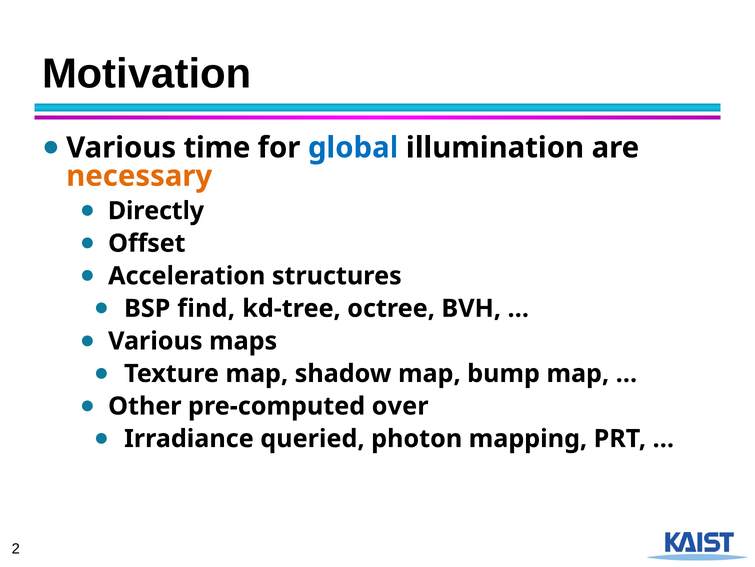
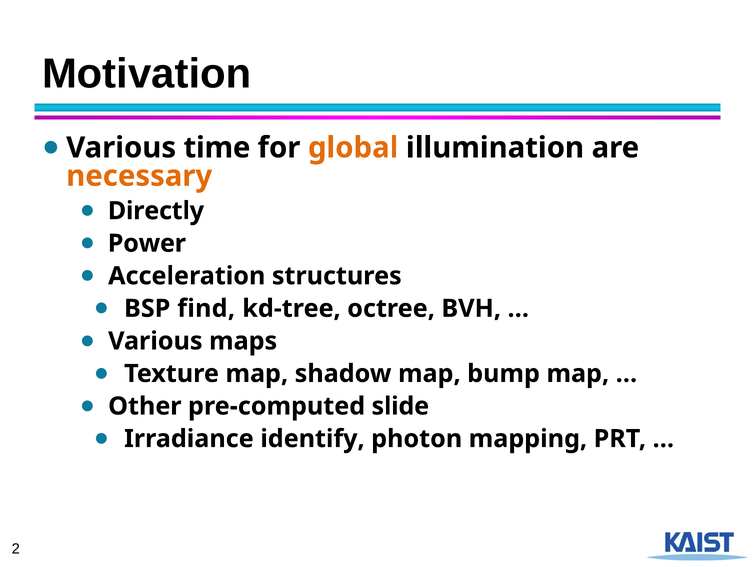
global colour: blue -> orange
Offset: Offset -> Power
over: over -> slide
queried: queried -> identify
